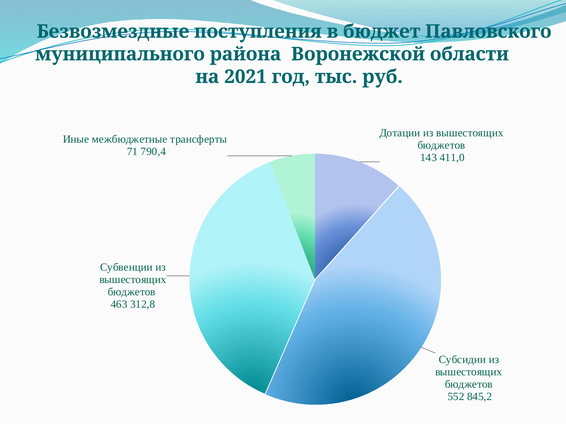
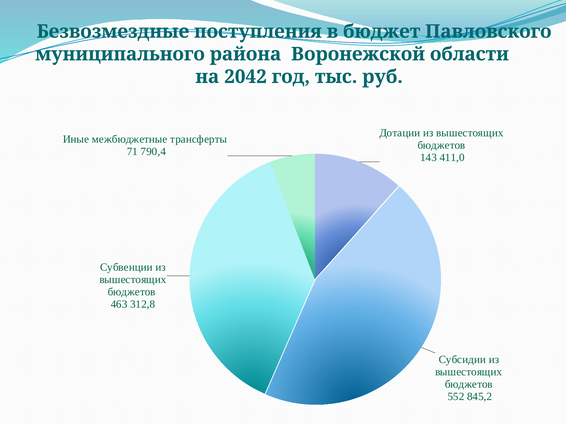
2021: 2021 -> 2042
